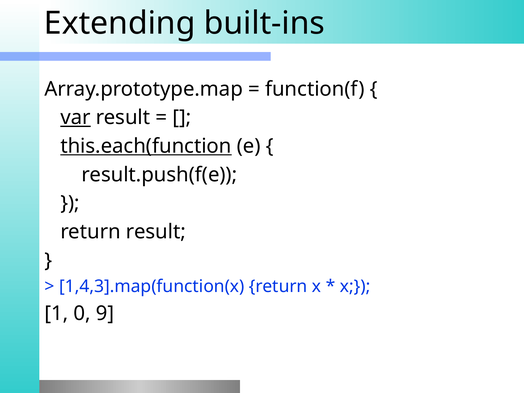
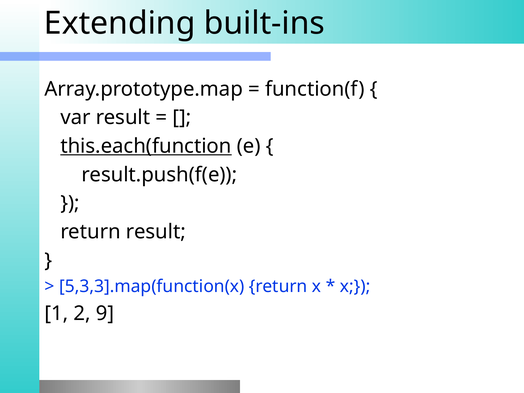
var underline: present -> none
1,4,3].map(function(x: 1,4,3].map(function(x -> 5,3,3].map(function(x
0: 0 -> 2
